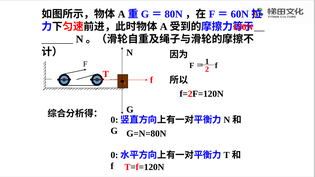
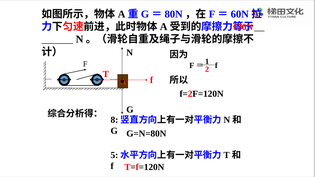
0 at (114, 120): 0 -> 8
0 at (114, 155): 0 -> 5
